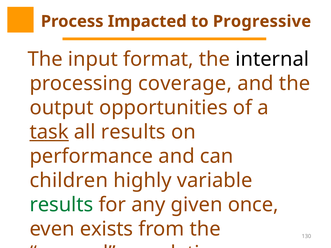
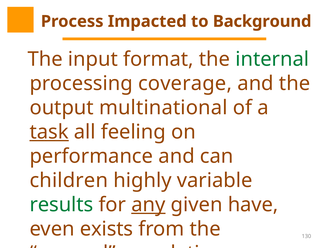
Progressive: Progressive -> Background
internal colour: black -> green
opportunities: opportunities -> multinational
all results: results -> feeling
any underline: none -> present
once: once -> have
